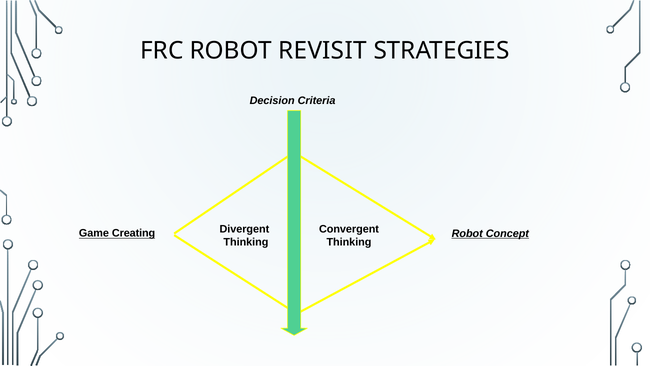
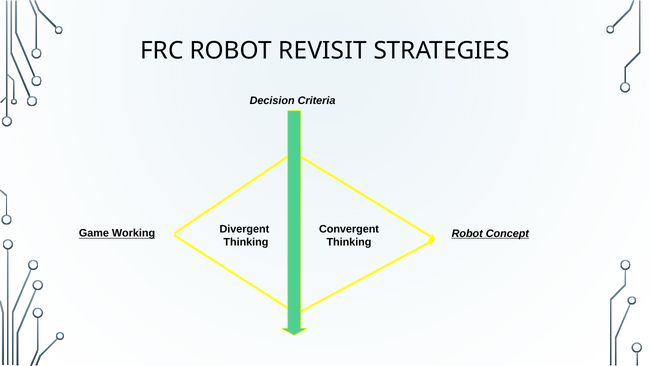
Creating: Creating -> Working
